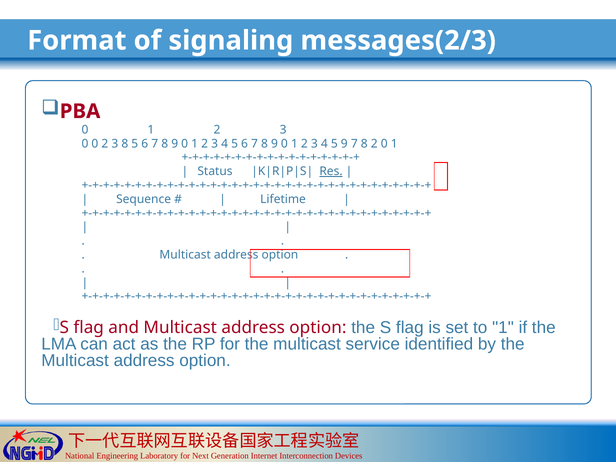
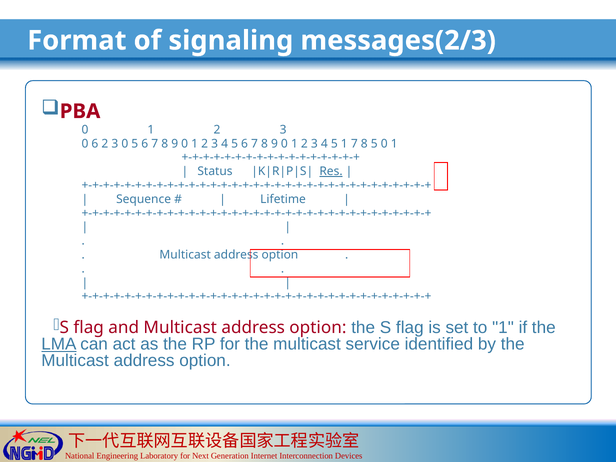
0 0: 0 -> 6
8 at (125, 144): 8 -> 0
5 9: 9 -> 1
8 2: 2 -> 5
LMA underline: none -> present
